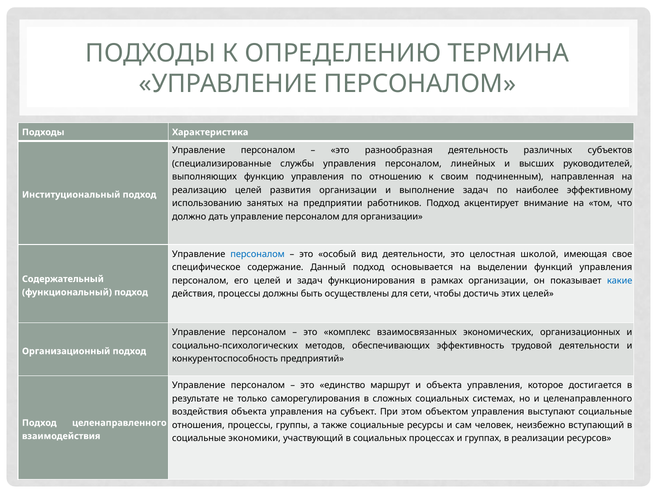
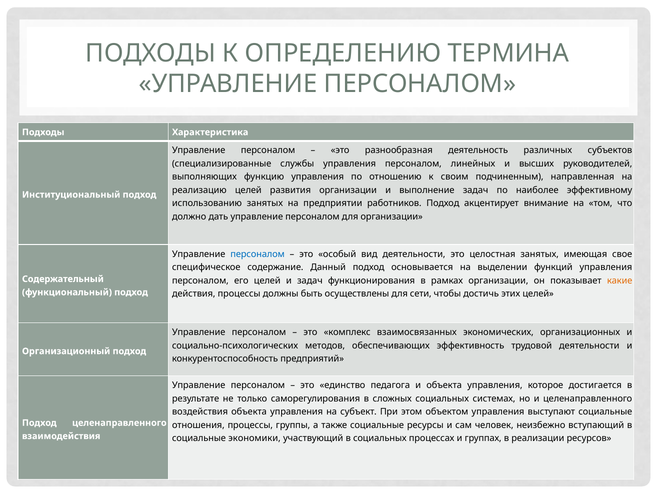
целостная школой: школой -> занятых
какие colour: blue -> orange
маршрут: маршрут -> педагога
